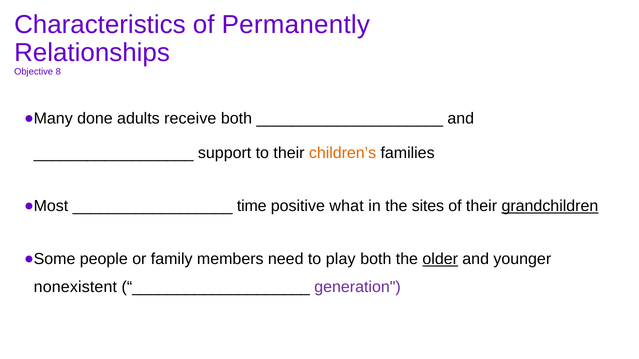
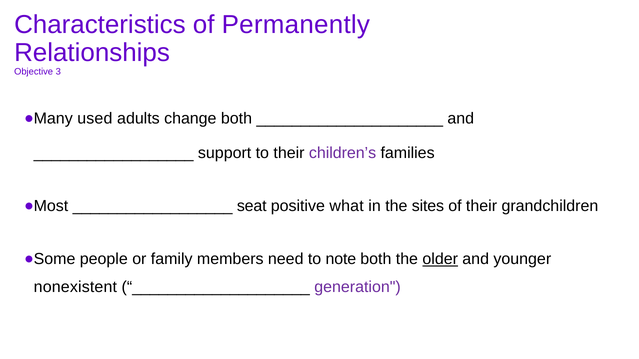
8: 8 -> 3
done: done -> used
receive: receive -> change
children’s colour: orange -> purple
time: time -> seat
grandchildren underline: present -> none
play: play -> note
